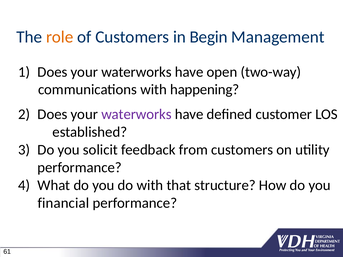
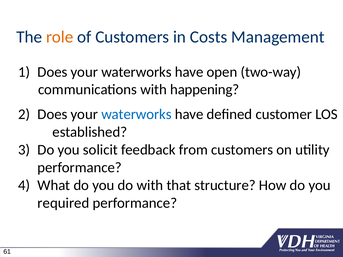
Begin: Begin -> Costs
waterworks at (136, 114) colour: purple -> blue
financial: financial -> required
